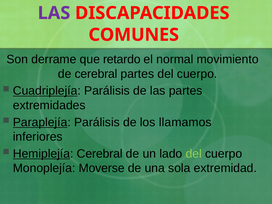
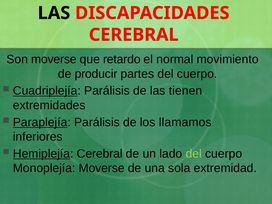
LAS at (54, 13) colour: purple -> black
COMUNES at (134, 35): COMUNES -> CEREBRAL
Son derrame: derrame -> moverse
de cerebral: cerebral -> producir
las partes: partes -> tienen
